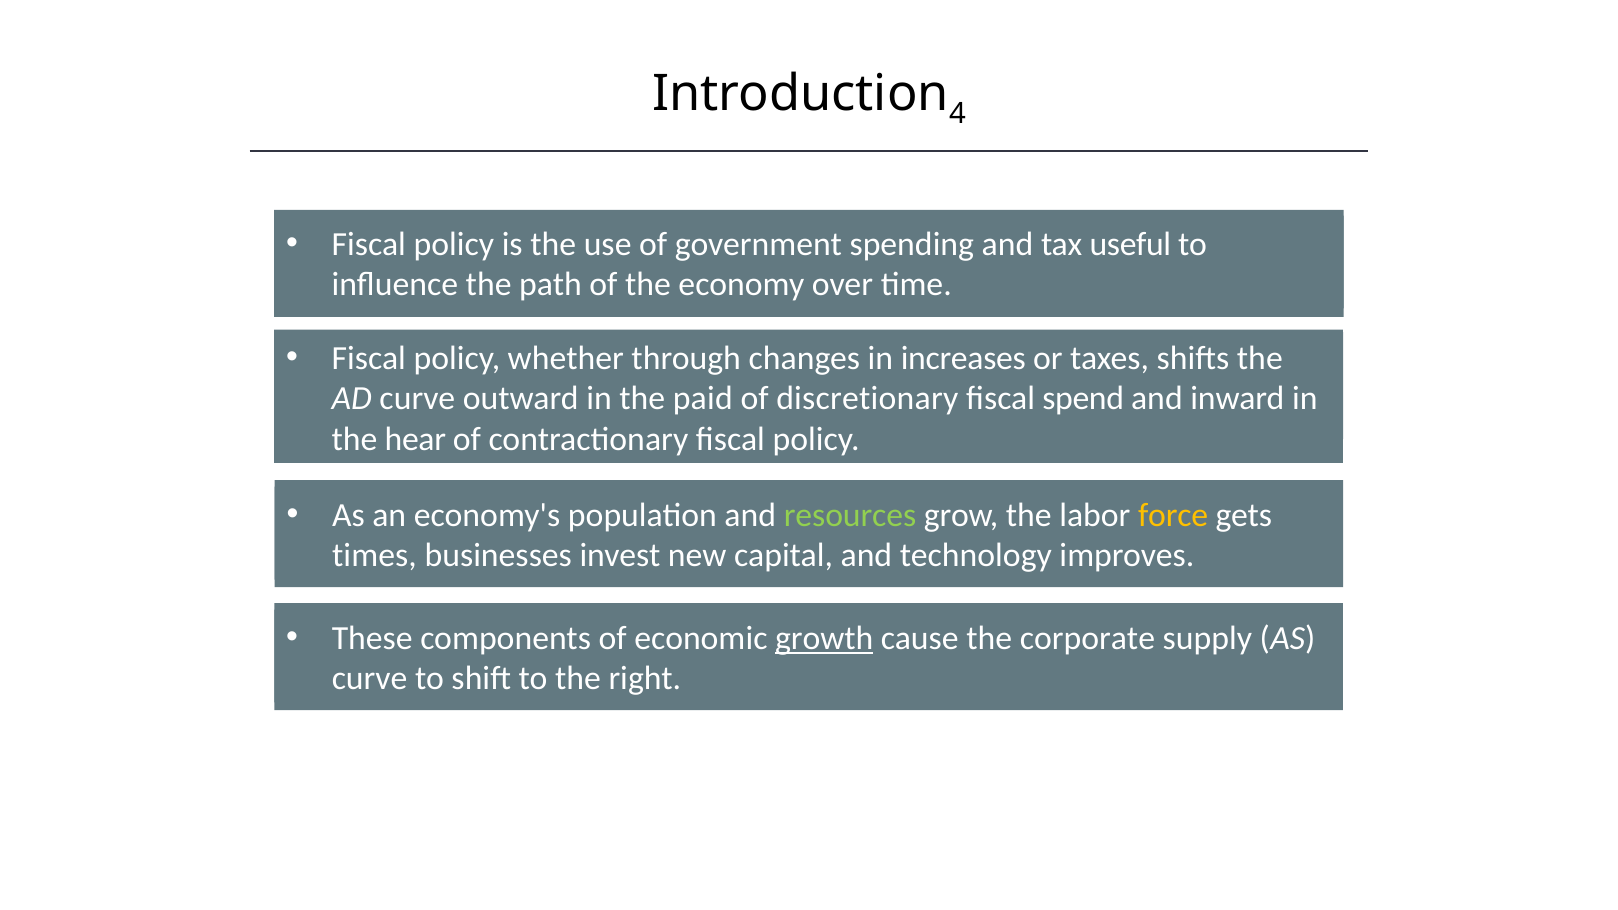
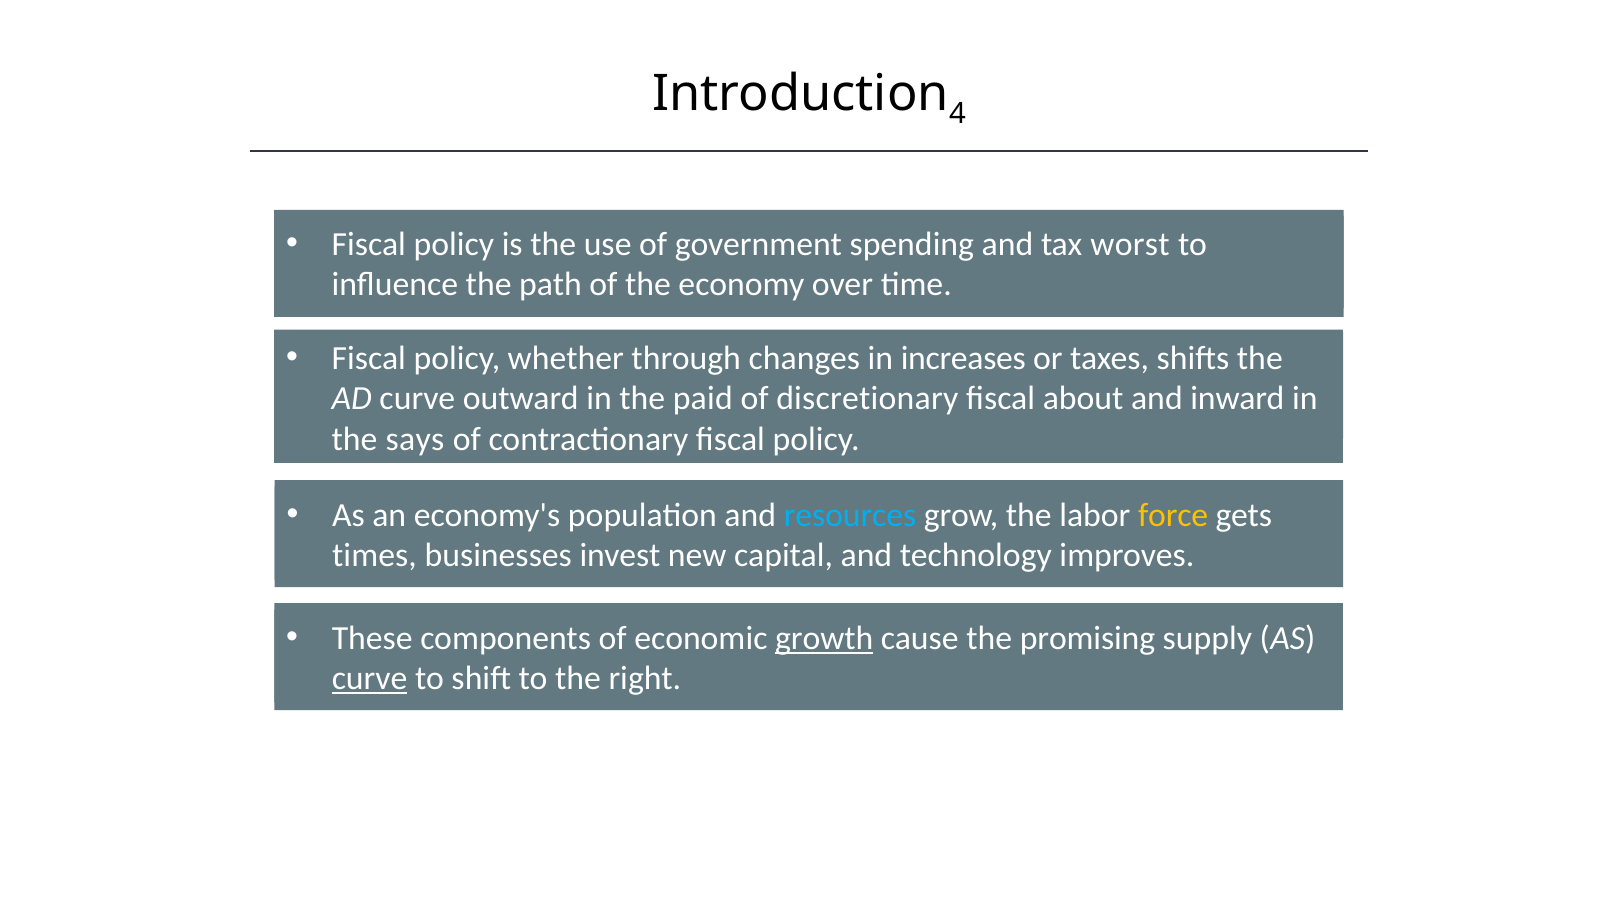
useful: useful -> worst
spend: spend -> about
hear: hear -> says
resources colour: light green -> light blue
corporate: corporate -> promising
curve at (370, 679) underline: none -> present
